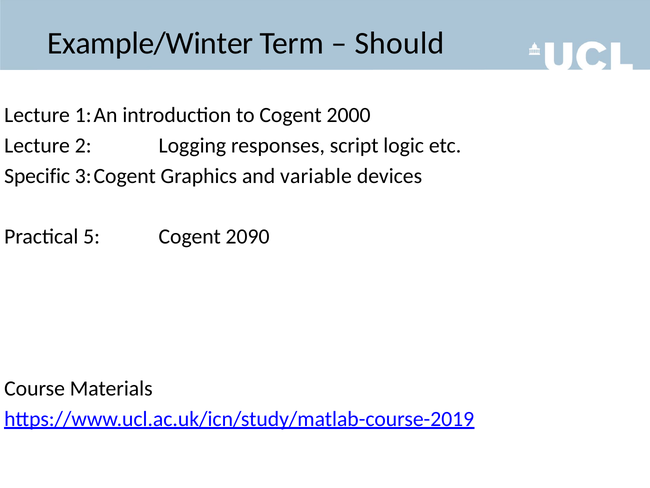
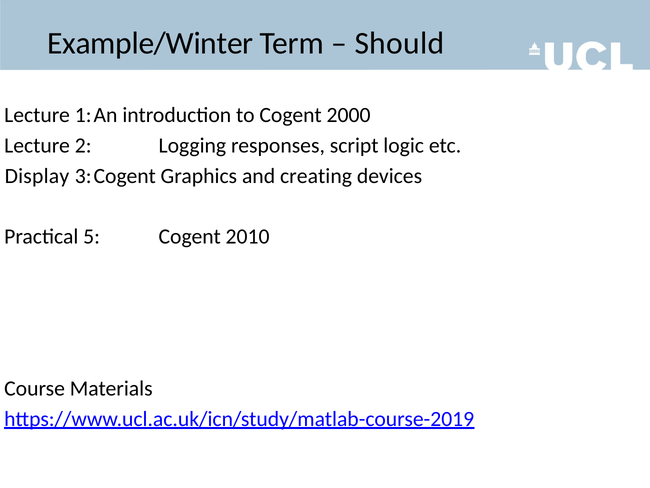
Specific: Specific -> Display
variable: variable -> creating
2090: 2090 -> 2010
